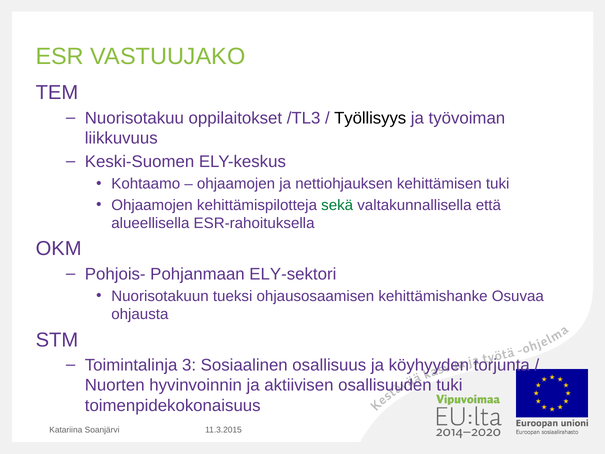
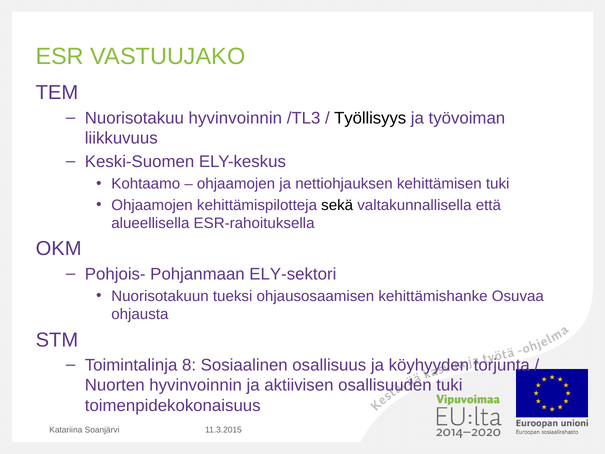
Nuorisotakuu oppilaitokset: oppilaitokset -> hyvinvoinnin
sekä colour: green -> black
3: 3 -> 8
